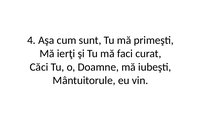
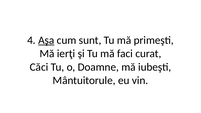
Aşa underline: none -> present
